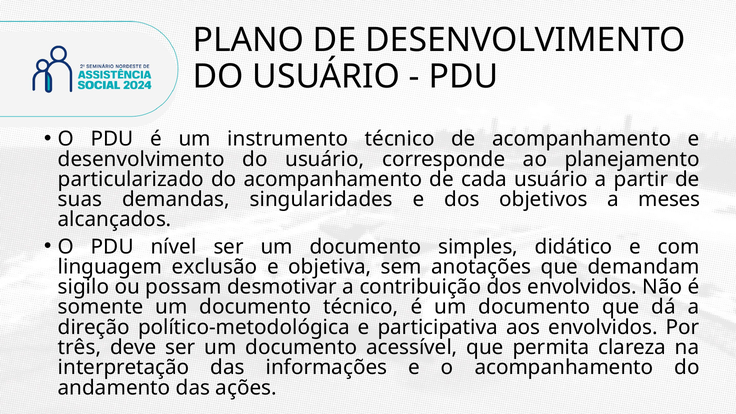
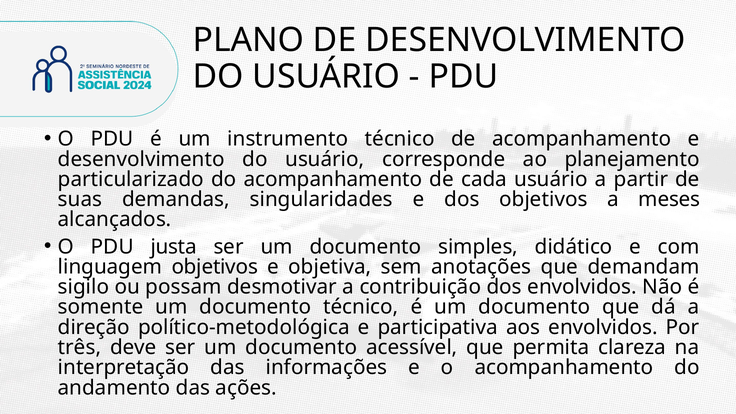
nível: nível -> justa
linguagem exclusão: exclusão -> objetivos
